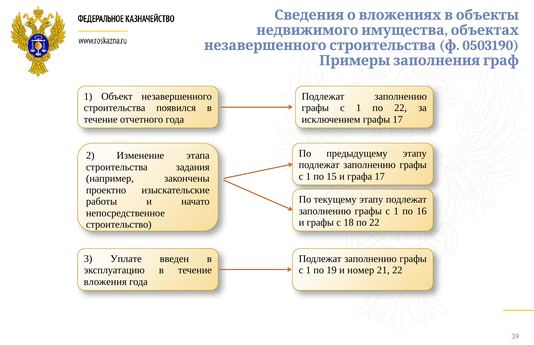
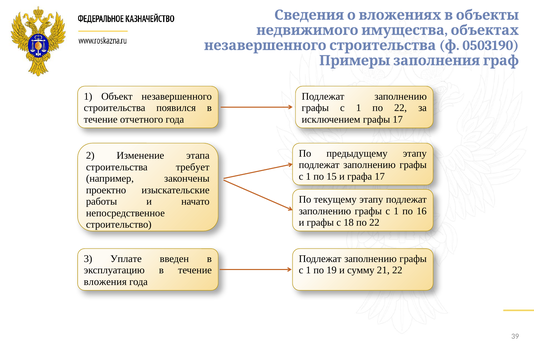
задания: задания -> требует
номер: номер -> сумму
